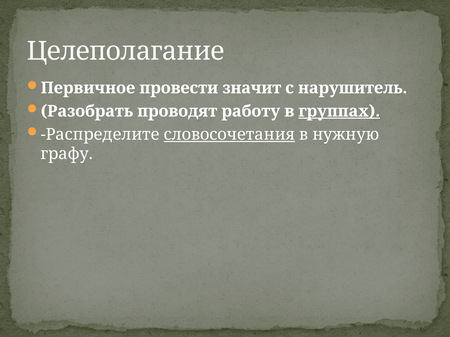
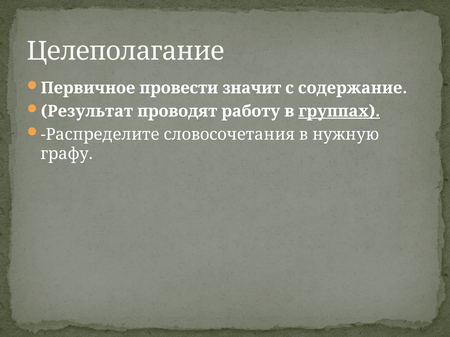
нарушитель: нарушитель -> содержание
Разобрать: Разобрать -> Результат
словосочетания underline: present -> none
